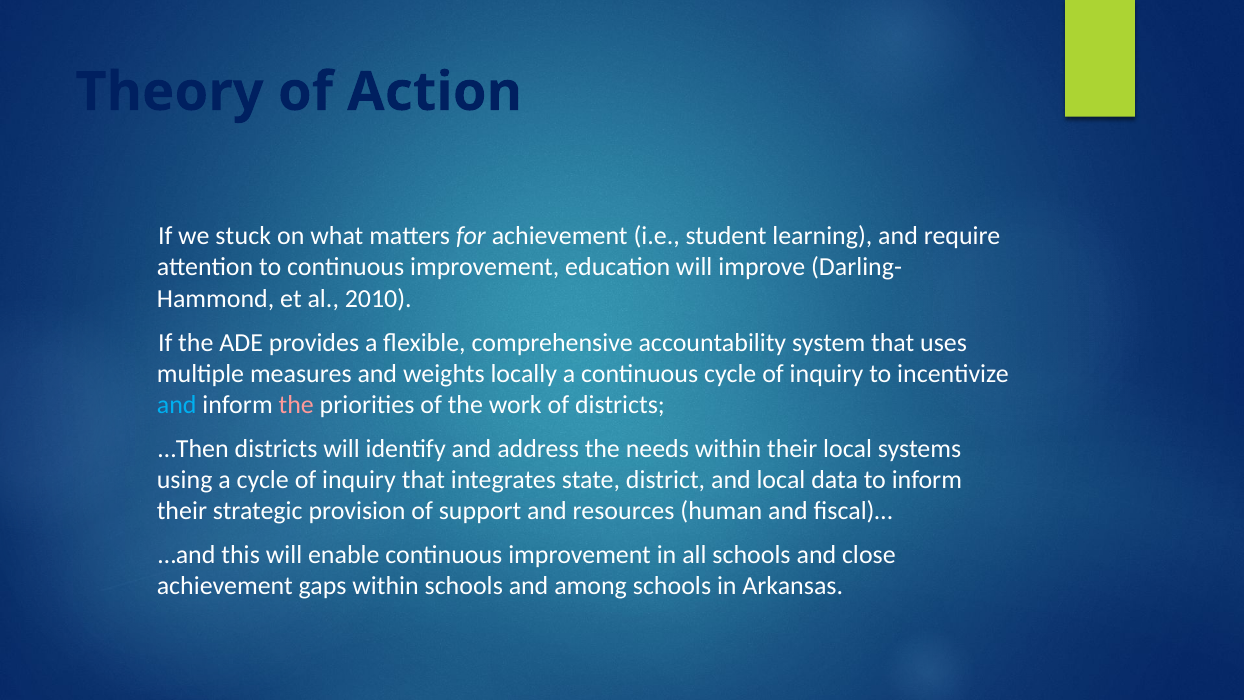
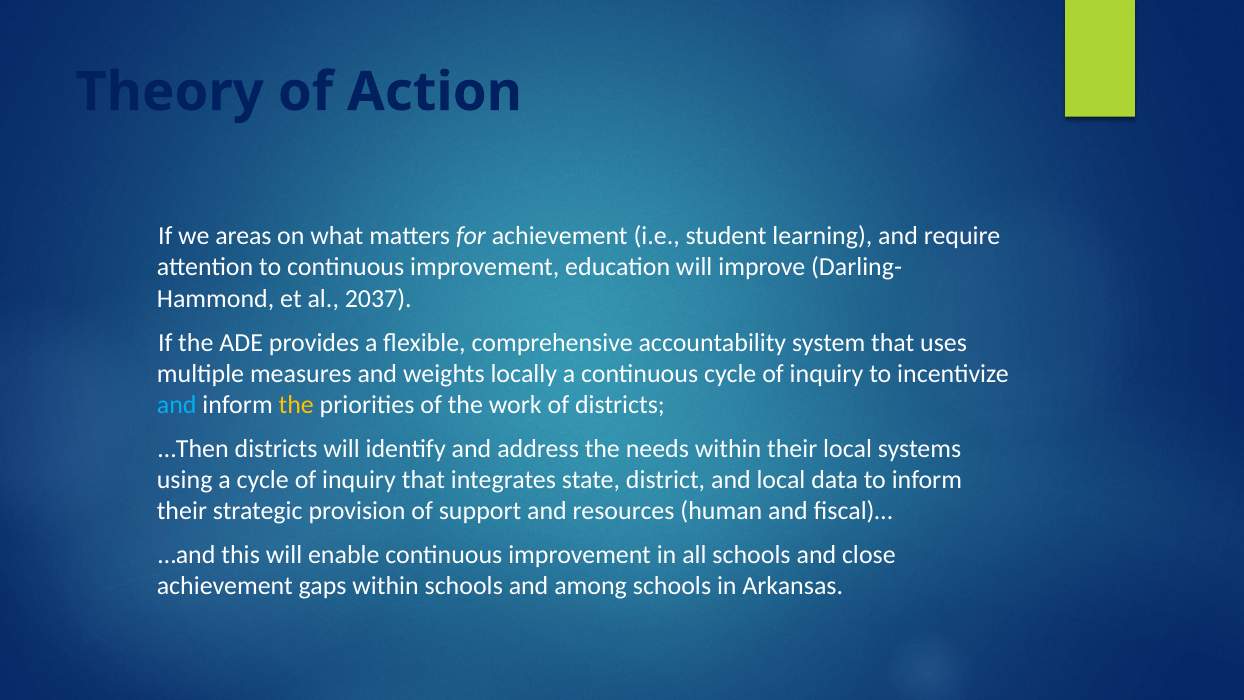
stuck: stuck -> areas
2010: 2010 -> 2037
the at (296, 405) colour: pink -> yellow
